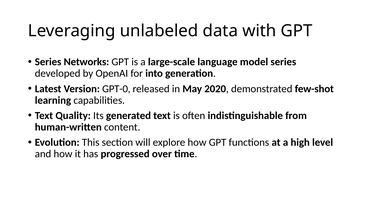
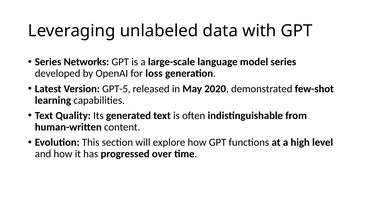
into: into -> loss
GPT-0: GPT-0 -> GPT-5
